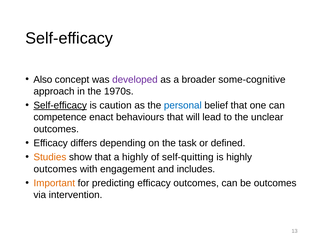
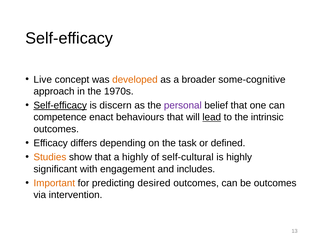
Also: Also -> Live
developed colour: purple -> orange
caution: caution -> discern
personal colour: blue -> purple
lead underline: none -> present
unclear: unclear -> intrinsic
self-quitting: self-quitting -> self-cultural
outcomes at (55, 169): outcomes -> significant
predicting efficacy: efficacy -> desired
